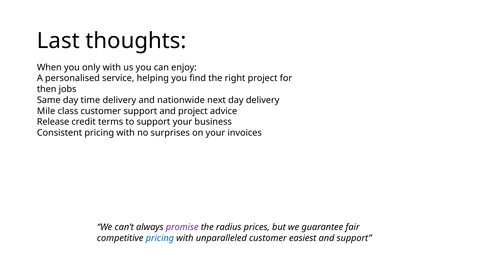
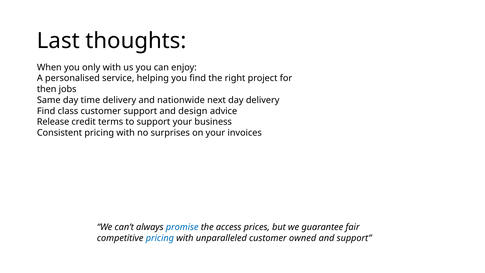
Mile at (46, 111): Mile -> Find
and project: project -> design
promise colour: purple -> blue
radius: radius -> access
easiest: easiest -> owned
